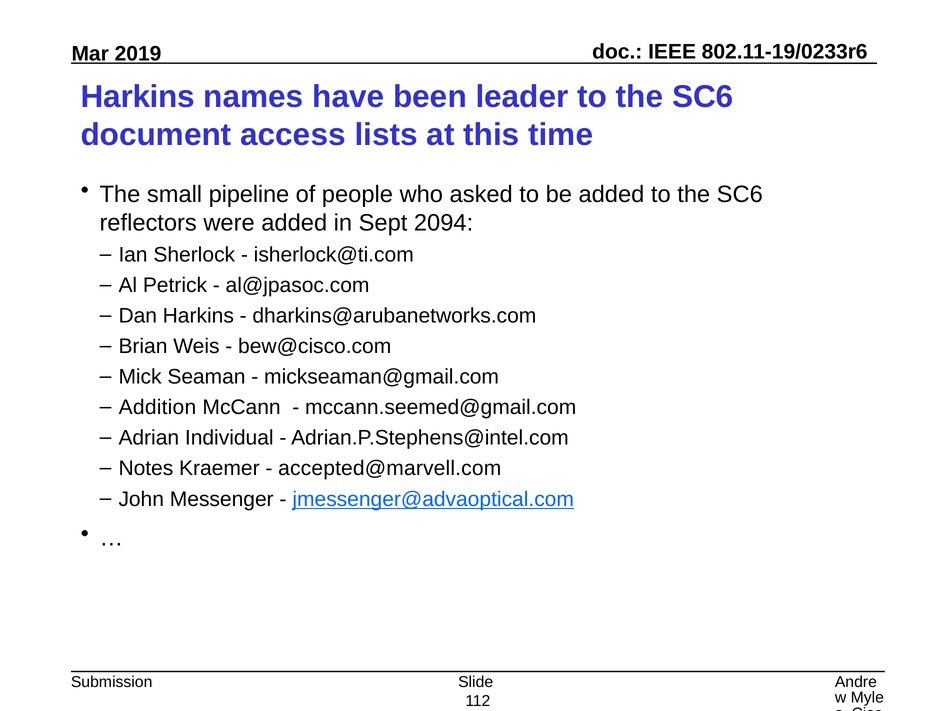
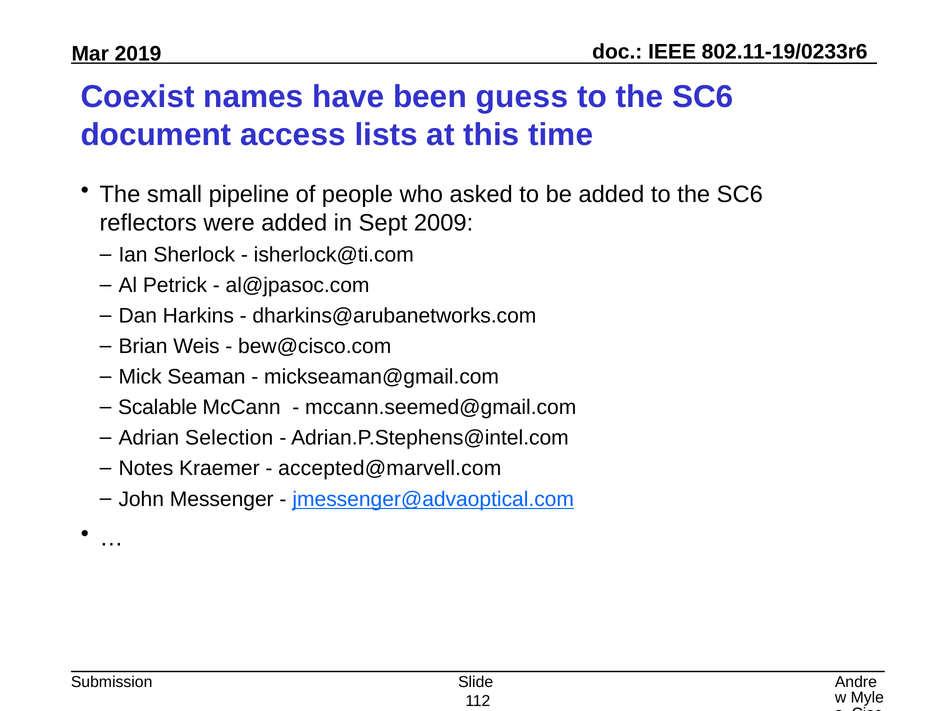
Harkins at (138, 97): Harkins -> Coexist
leader: leader -> guess
2094: 2094 -> 2009
Addition: Addition -> Scalable
Individual: Individual -> Selection
